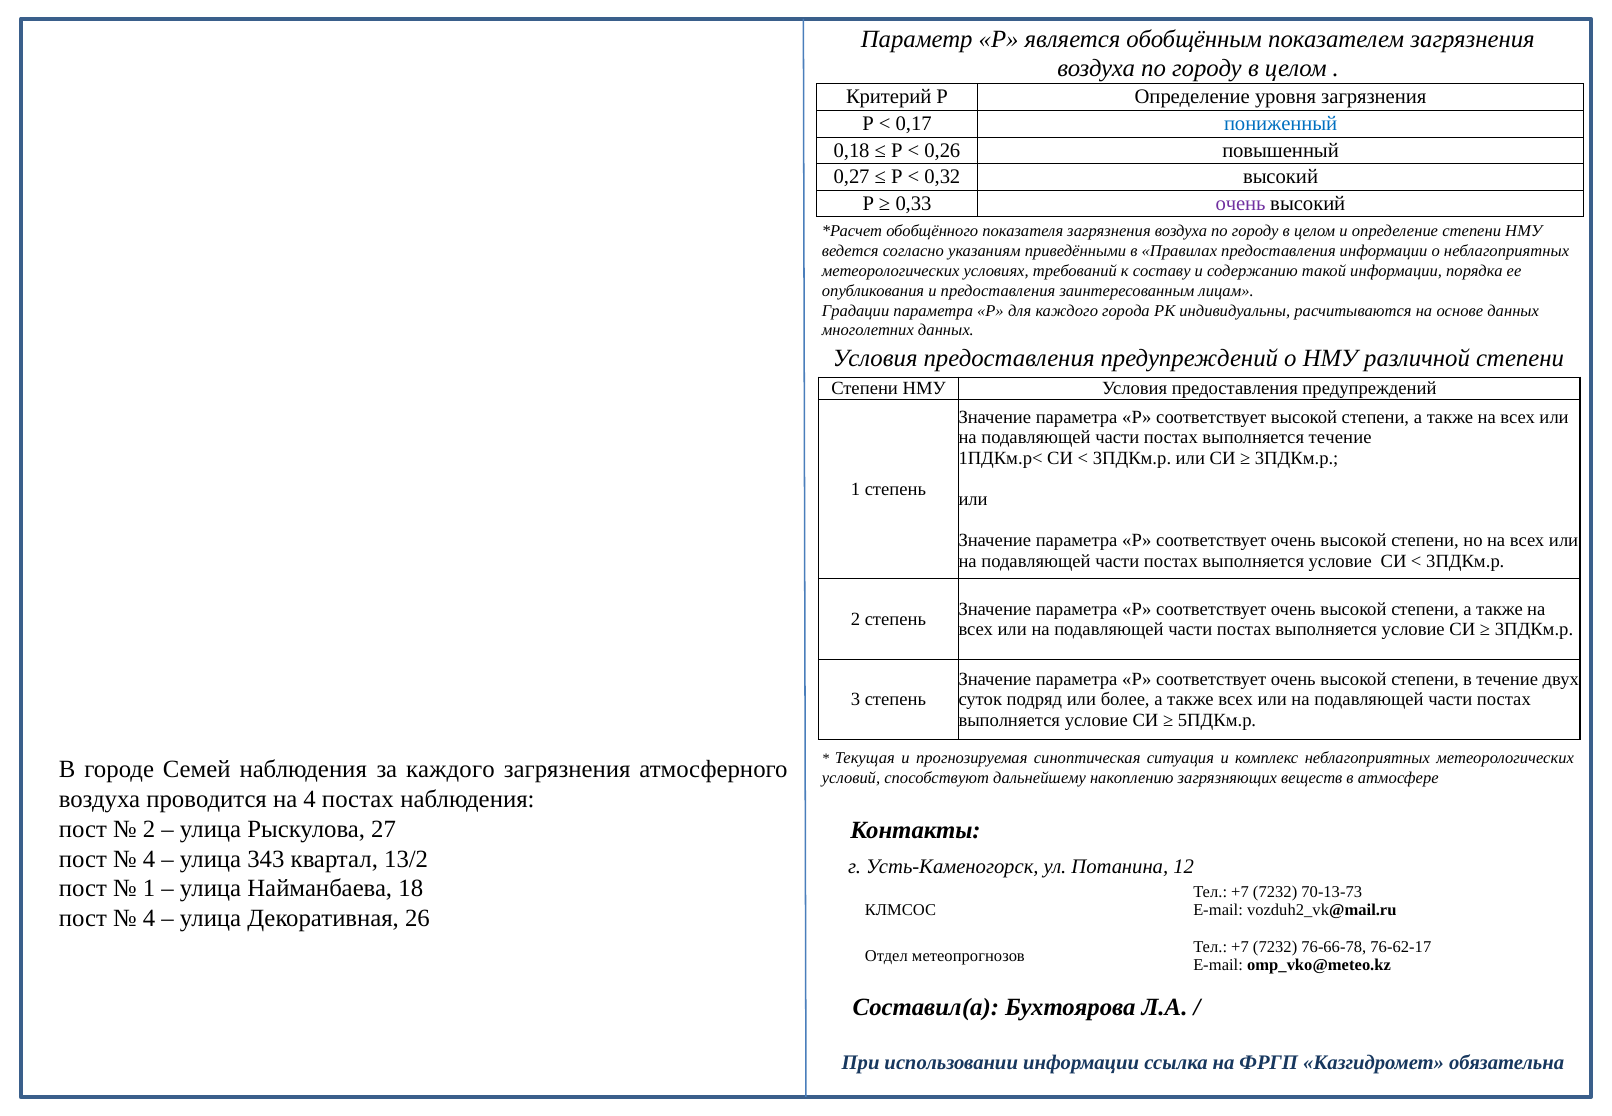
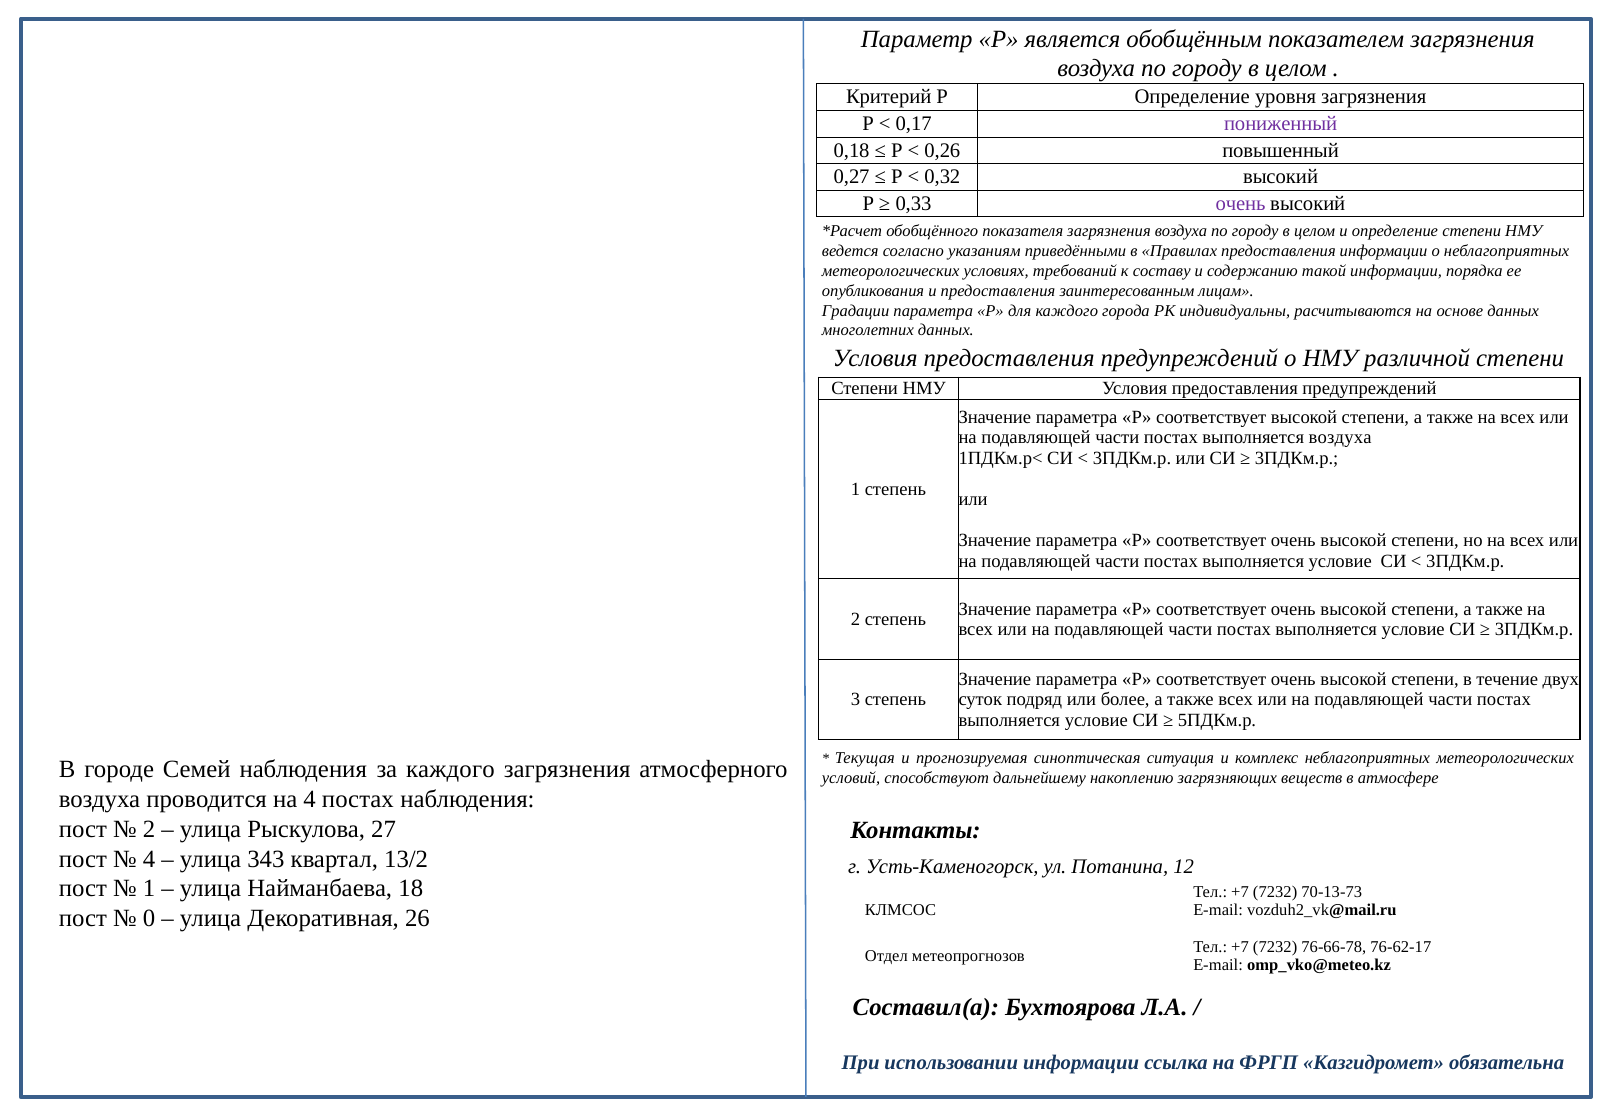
пониженный colour: blue -> purple
выполняется течение: течение -> воздуха
4 at (149, 918): 4 -> 0
